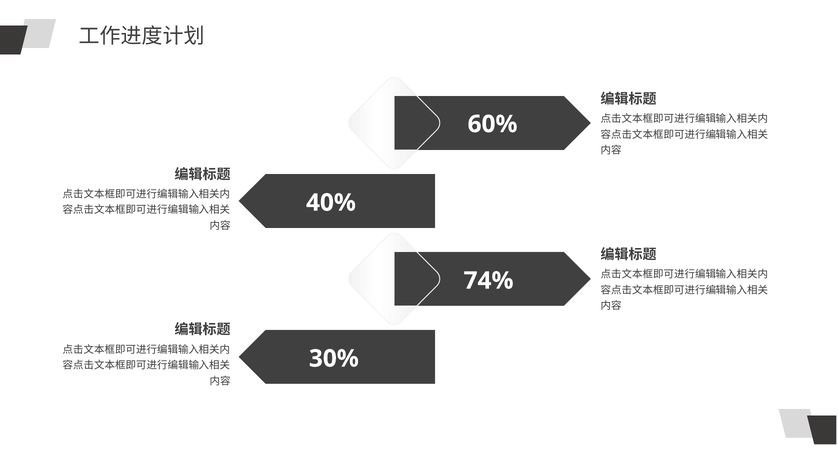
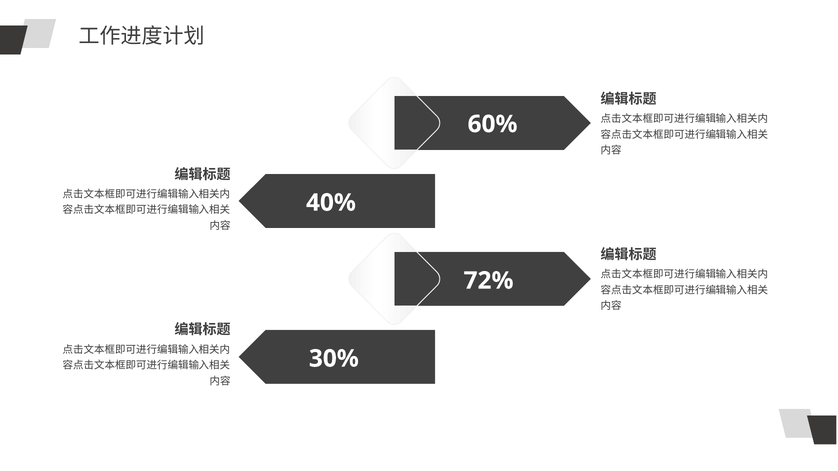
74%: 74% -> 72%
